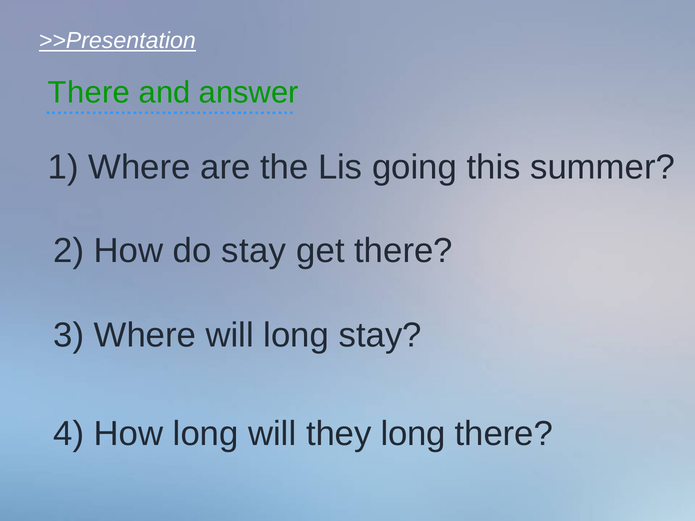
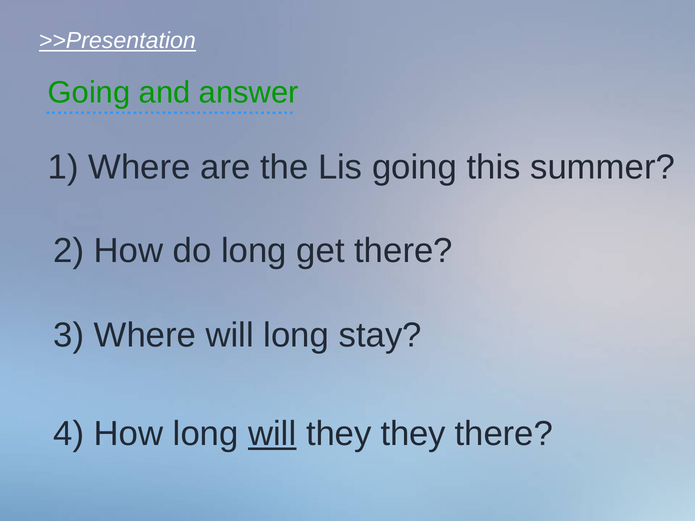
There at (89, 93): There -> Going
do stay: stay -> long
will at (272, 434) underline: none -> present
they long: long -> they
